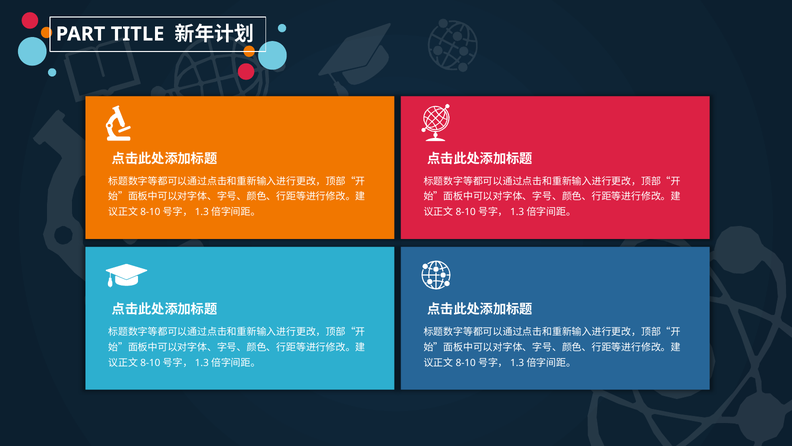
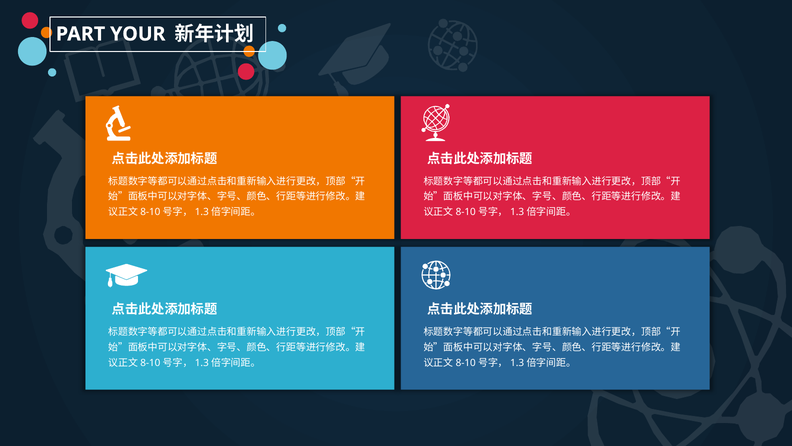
TITLE: TITLE -> YOUR
